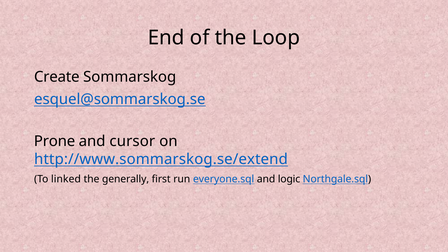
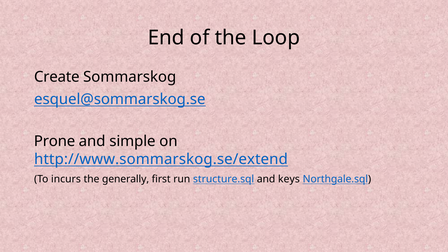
cursor: cursor -> simple
linked: linked -> incurs
everyone.sql: everyone.sql -> structure.sql
logic: logic -> keys
